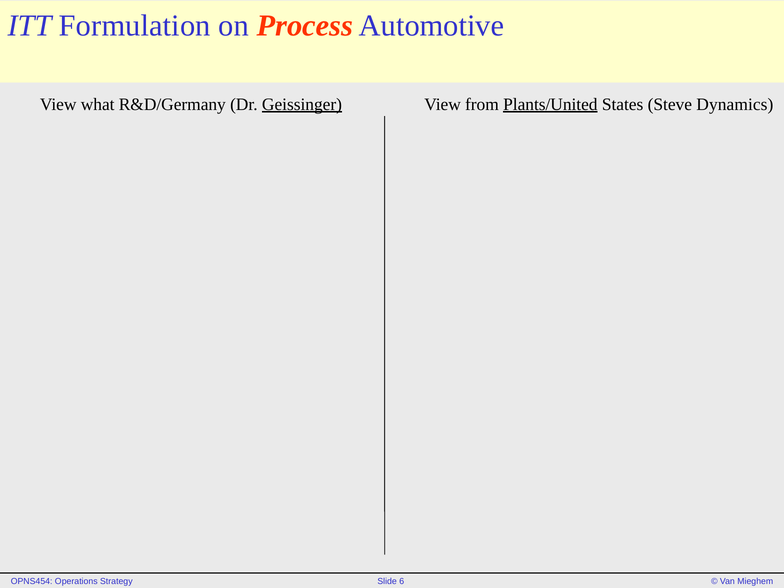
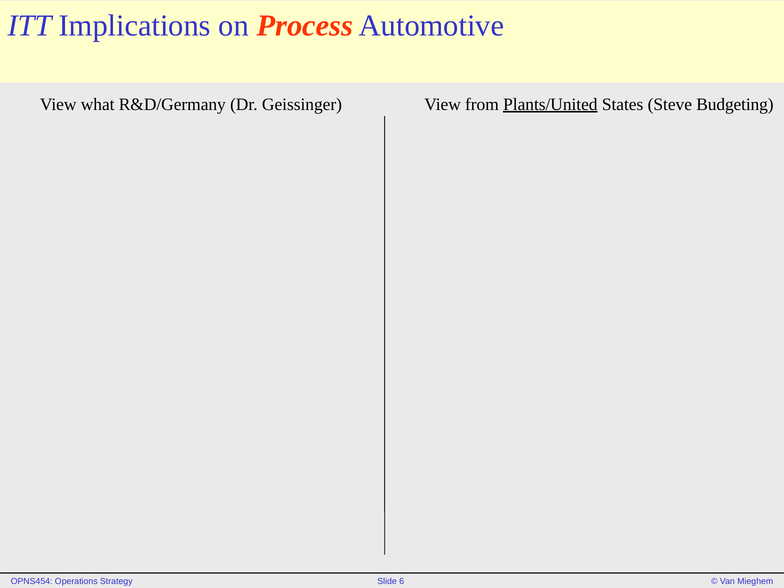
Formulation: Formulation -> Implications
Geissinger underline: present -> none
Dynamics: Dynamics -> Budgeting
